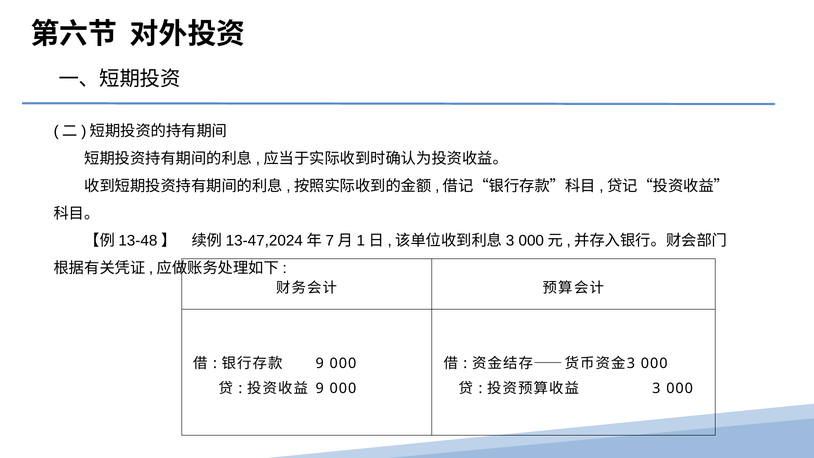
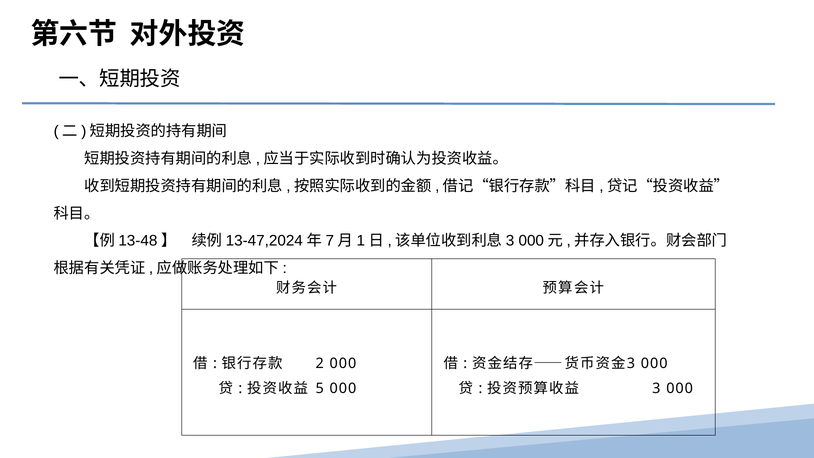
9 at (320, 363): 9 -> 2
9 at (320, 389): 9 -> 5
